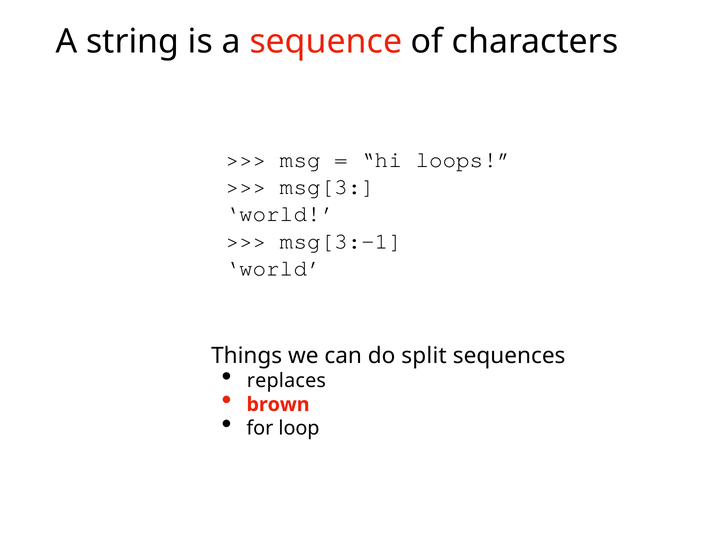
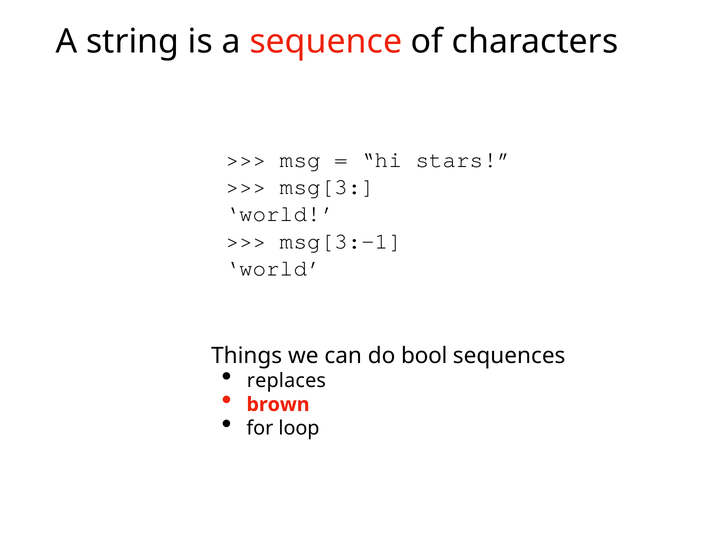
loops: loops -> stars
split: split -> bool
